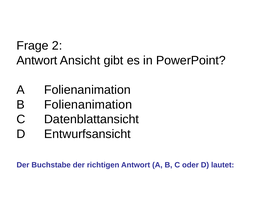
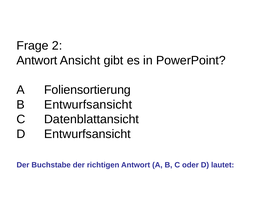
A Folienanimation: Folienanimation -> Foliensortierung
B Folienanimation: Folienanimation -> Entwurfsansicht
